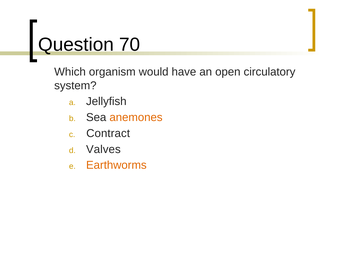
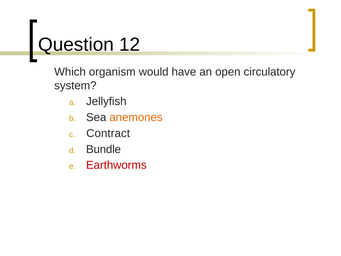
70: 70 -> 12
Valves: Valves -> Bundle
Earthworms colour: orange -> red
